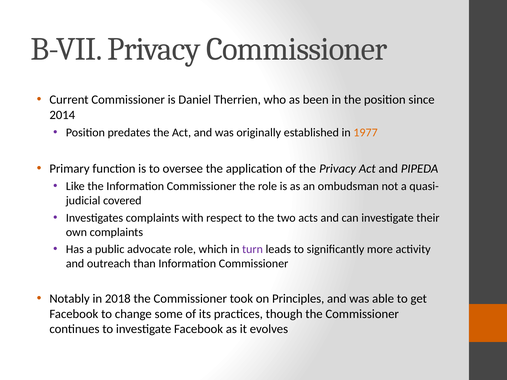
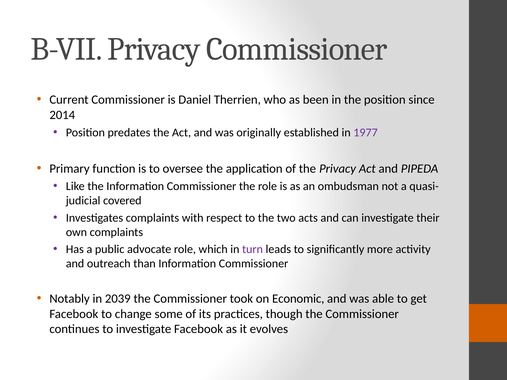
1977 colour: orange -> purple
2018: 2018 -> 2039
Principles: Principles -> Economic
